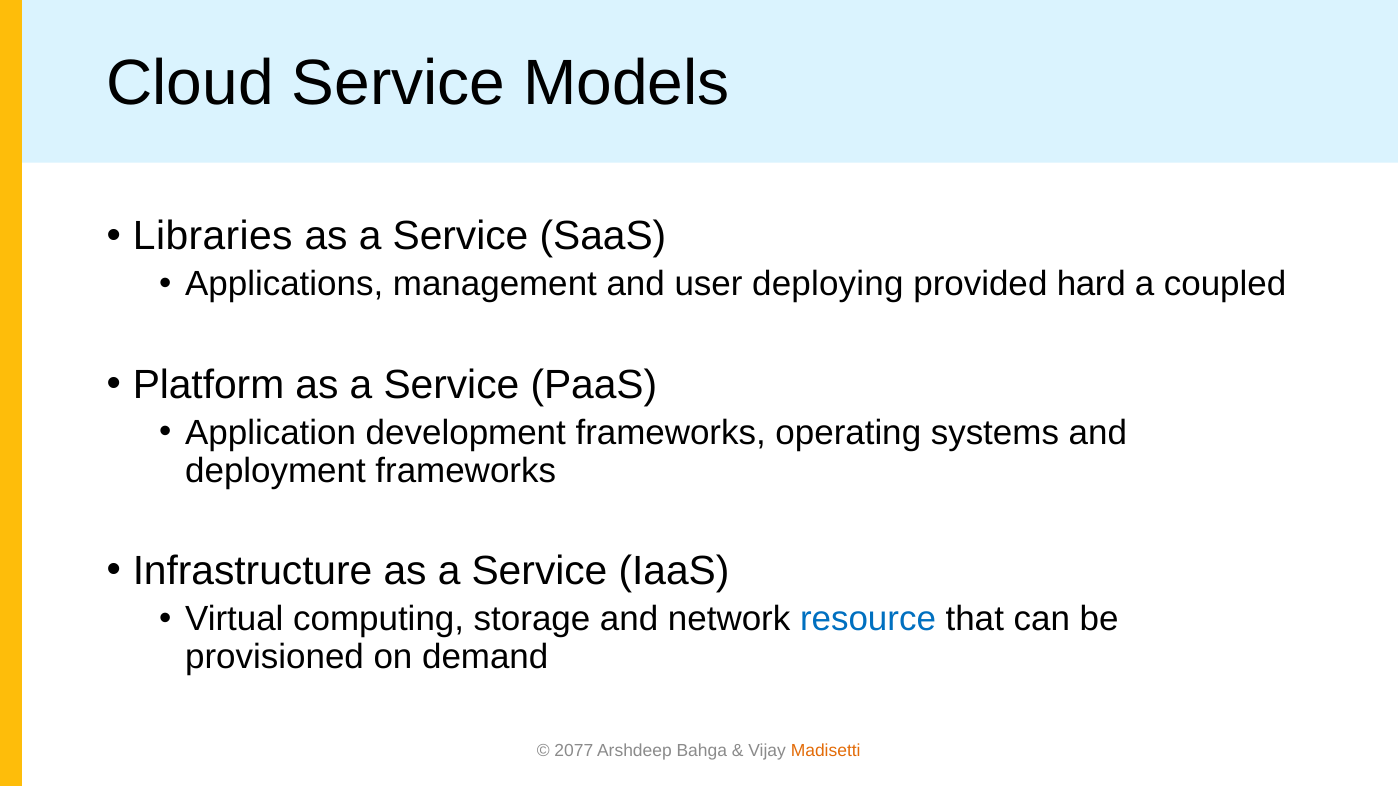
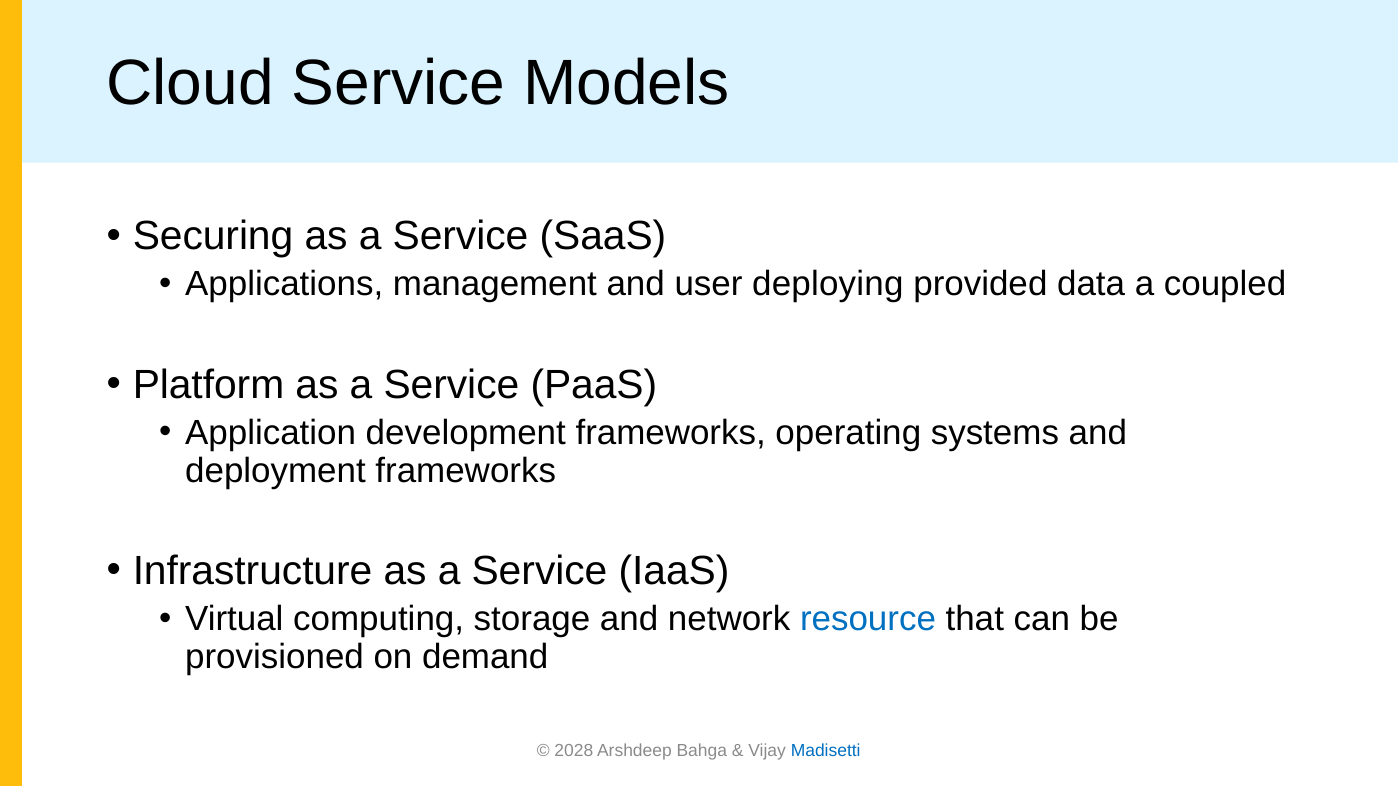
Libraries: Libraries -> Securing
hard: hard -> data
2077: 2077 -> 2028
Madisetti colour: orange -> blue
